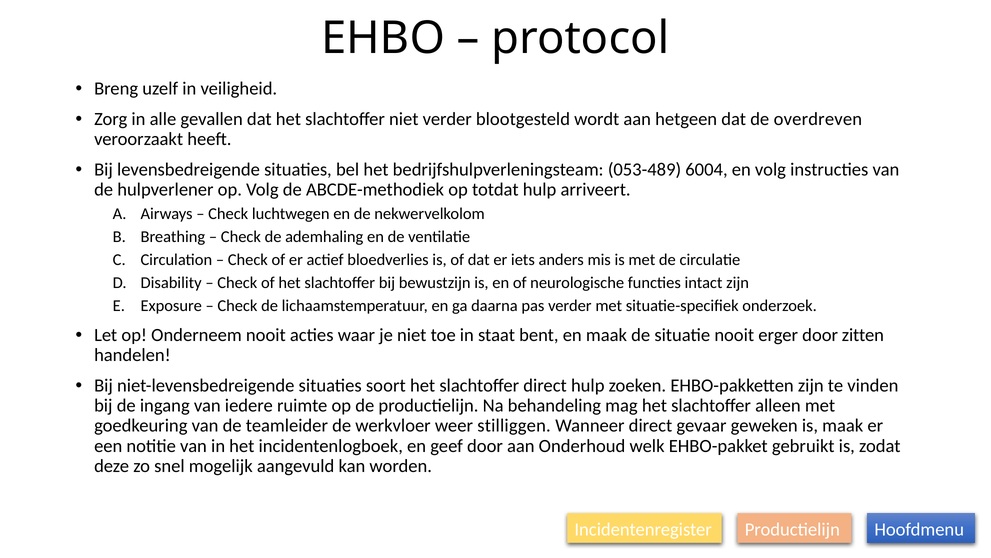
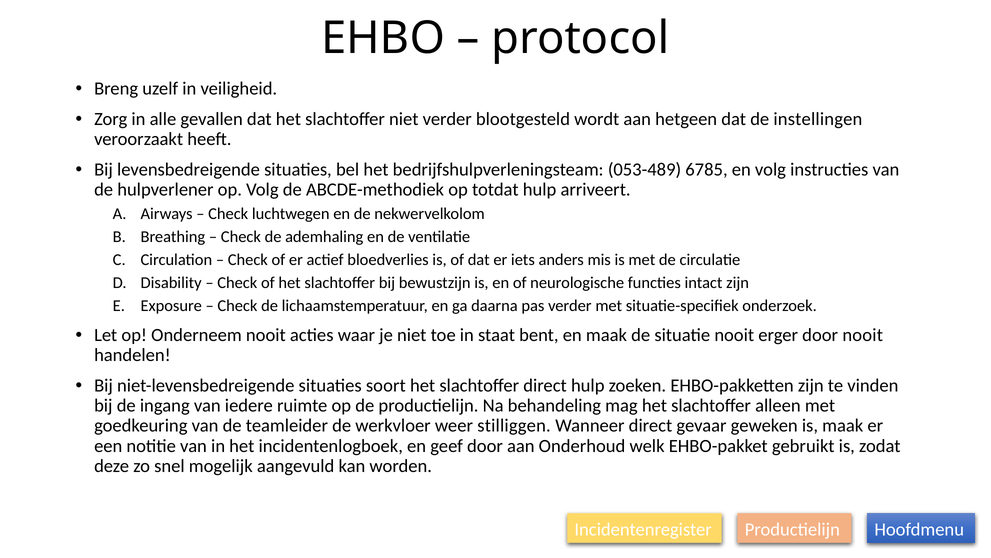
overdreven: overdreven -> instellingen
6004: 6004 -> 6785
door zitten: zitten -> nooit
